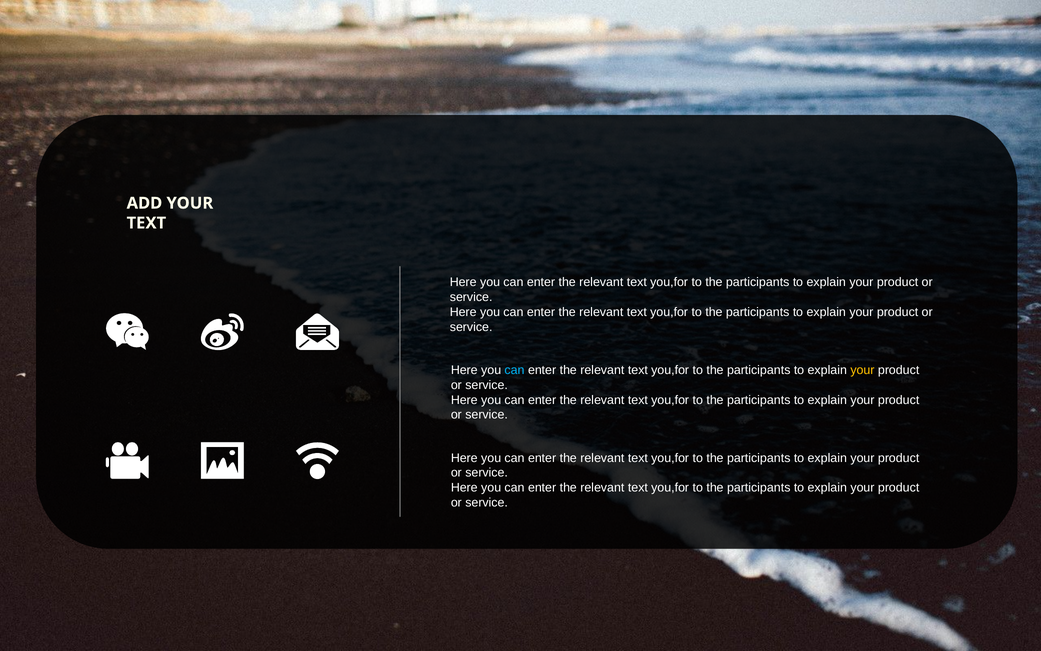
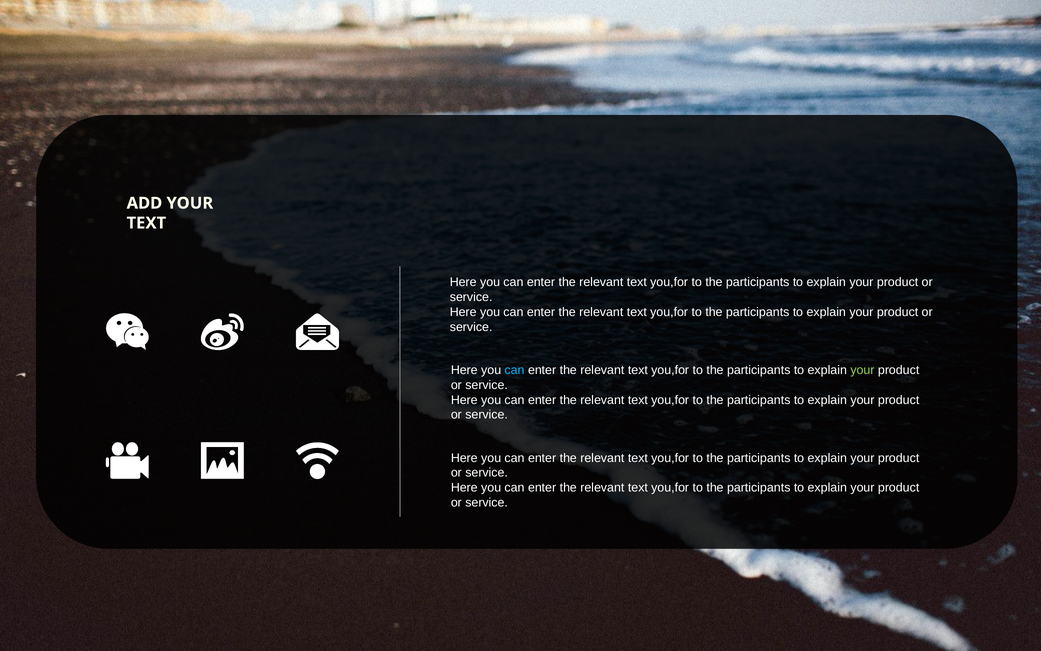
your at (862, 370) colour: yellow -> light green
